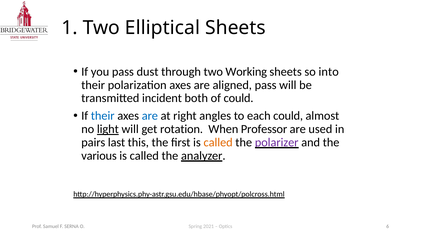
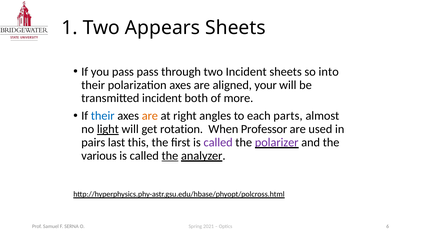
Elliptical: Elliptical -> Appears
pass dust: dust -> pass
two Working: Working -> Incident
aligned pass: pass -> your
of could: could -> more
are at (150, 116) colour: blue -> orange
each could: could -> parts
called at (218, 142) colour: orange -> purple
the at (170, 156) underline: none -> present
